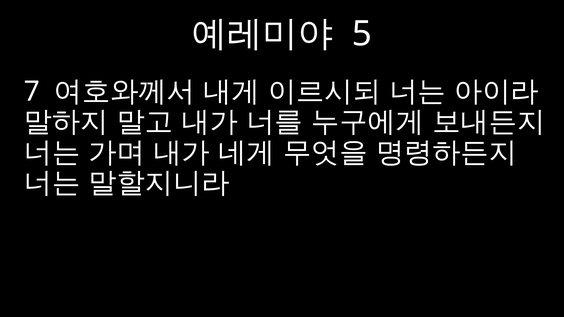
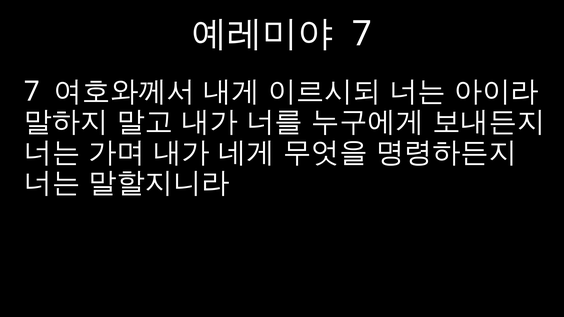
5 at (362, 34): 5 -> 7
